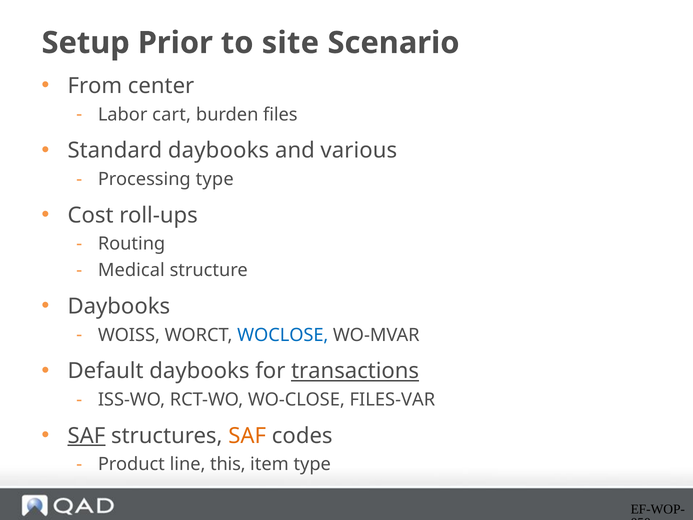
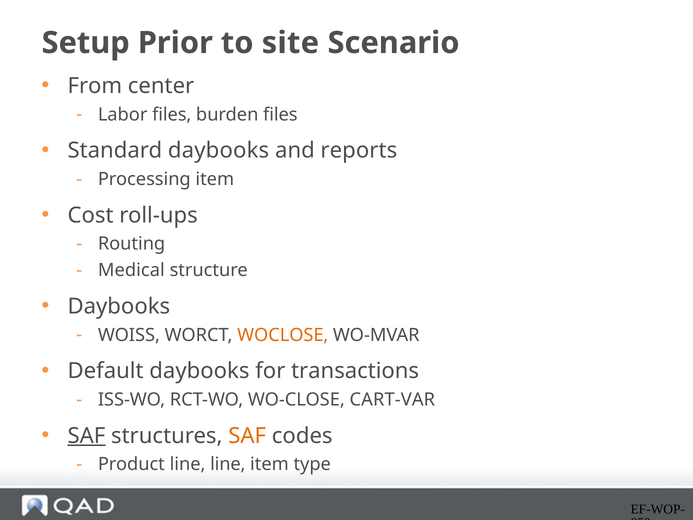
Labor cart: cart -> files
various: various -> reports
Processing type: type -> item
WOCLOSE colour: blue -> orange
transactions underline: present -> none
FILES-VAR: FILES-VAR -> CART-VAR
line this: this -> line
